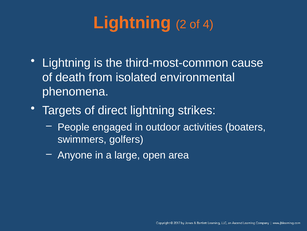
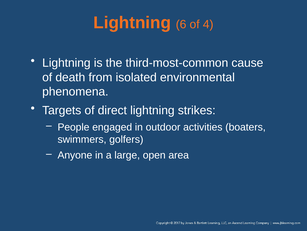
2: 2 -> 6
